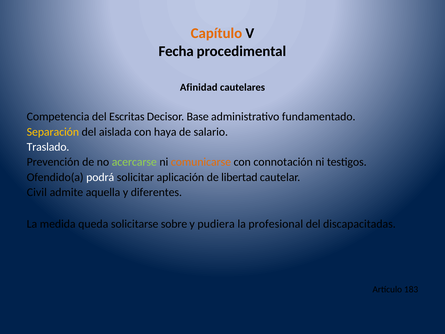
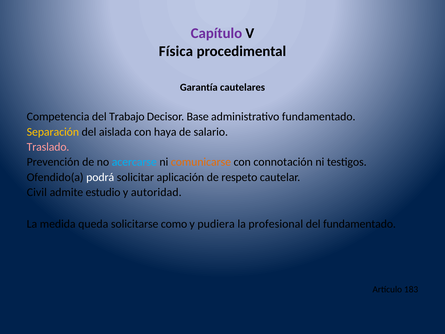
Capítulo colour: orange -> purple
Fecha: Fecha -> Física
Afinidad: Afinidad -> Garantía
Escritas: Escritas -> Trabajo
Traslado colour: white -> pink
acercarse colour: light green -> light blue
libertad: libertad -> respeto
aquella: aquella -> estudio
diferentes: diferentes -> autoridad
sobre: sobre -> como
del discapacitadas: discapacitadas -> fundamentado
